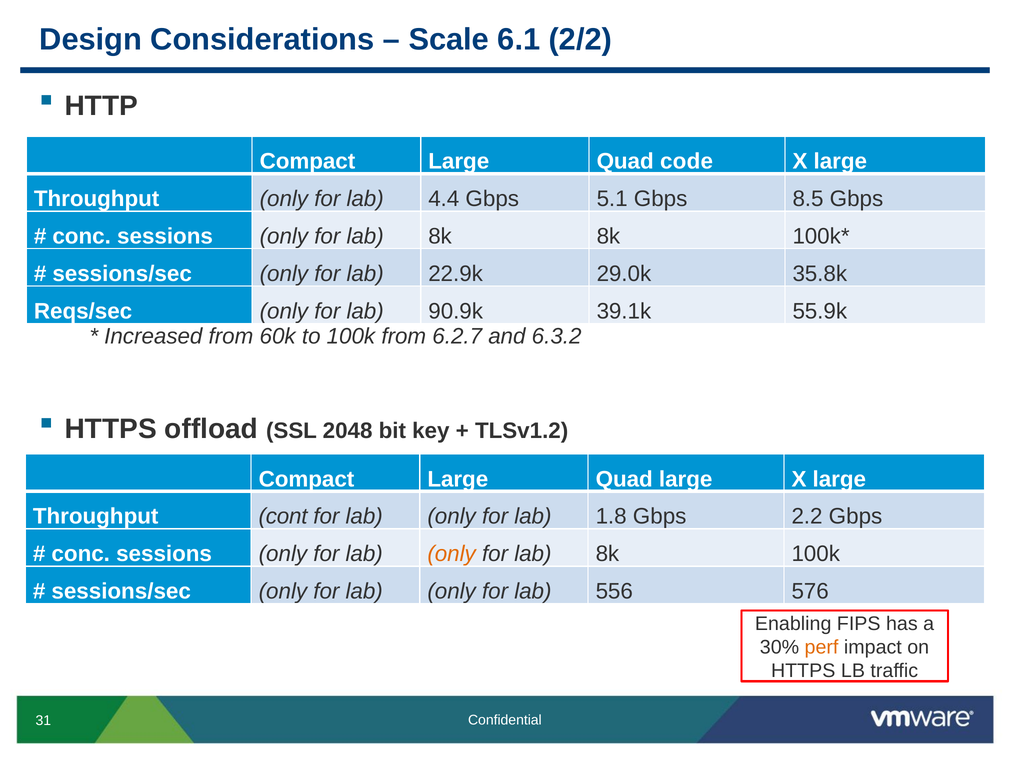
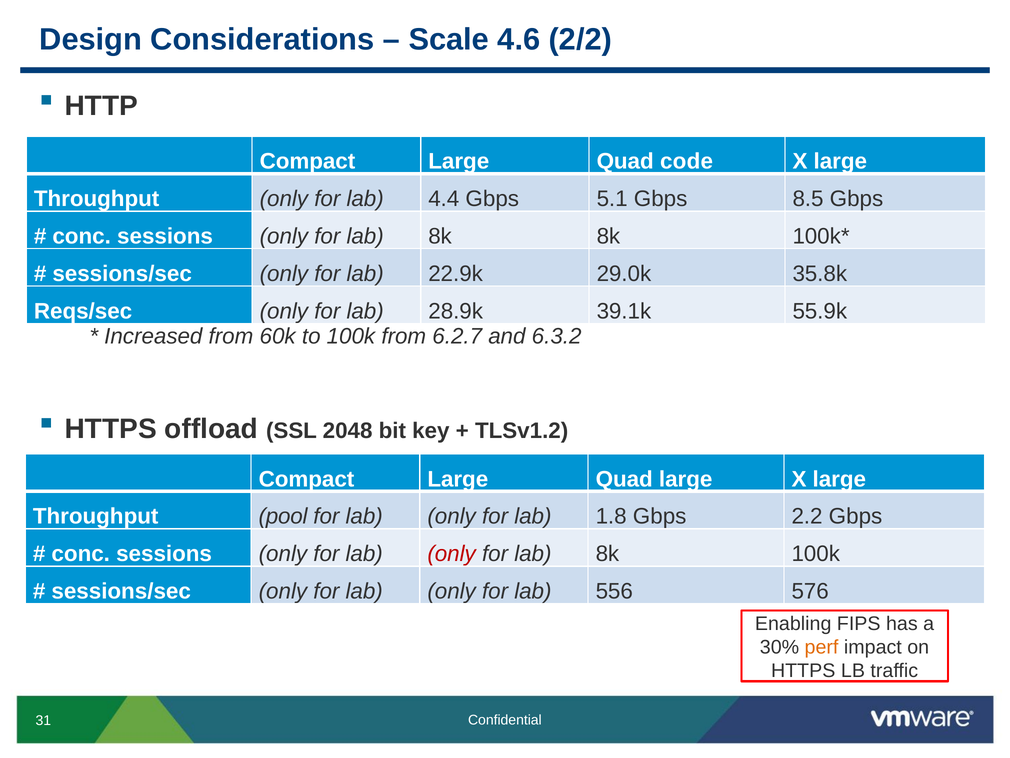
6.1: 6.1 -> 4.6
90.9k: 90.9k -> 28.9k
cont: cont -> pool
only at (452, 554) colour: orange -> red
